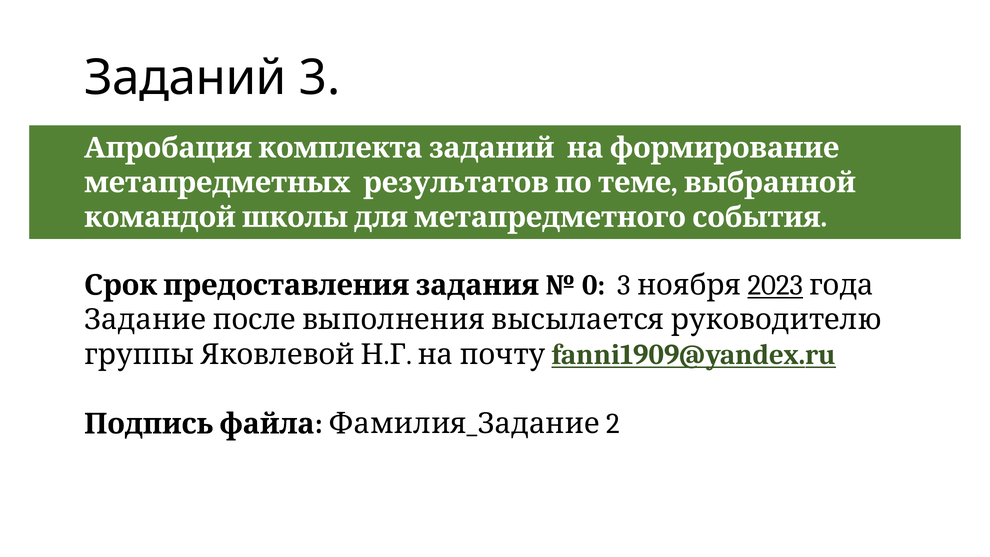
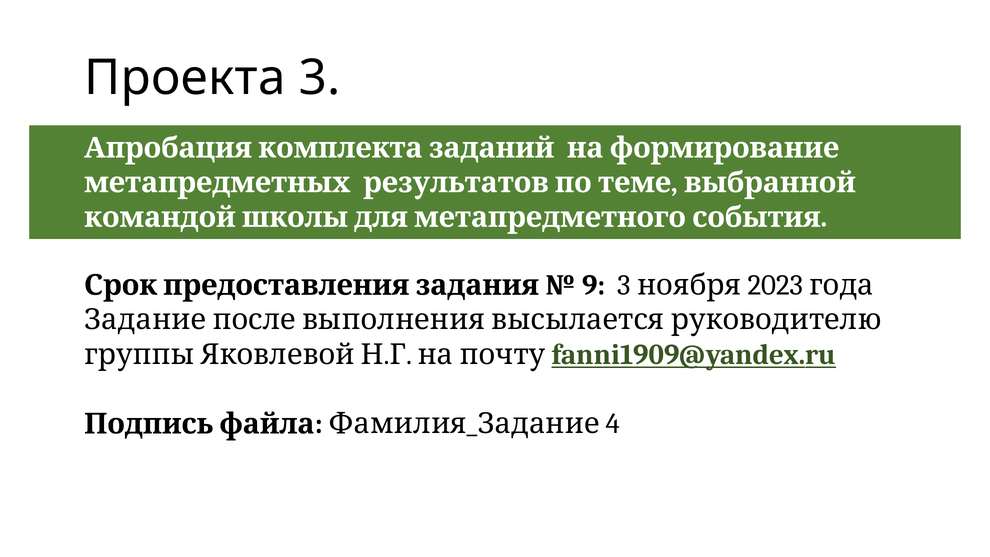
Заданий: Заданий -> Проекта
0: 0 -> 9
2023 underline: present -> none
2: 2 -> 4
